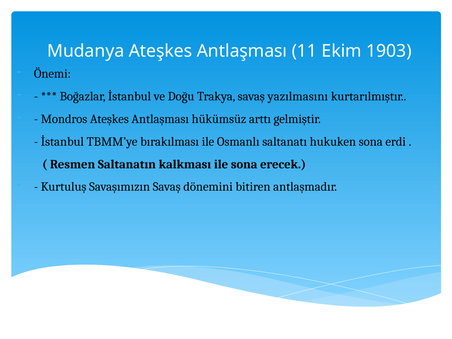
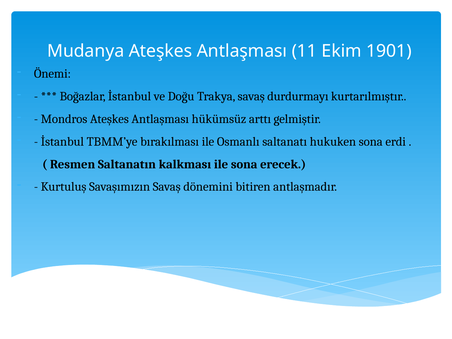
1903: 1903 -> 1901
yazılmasını: yazılmasını -> durdurmayı
